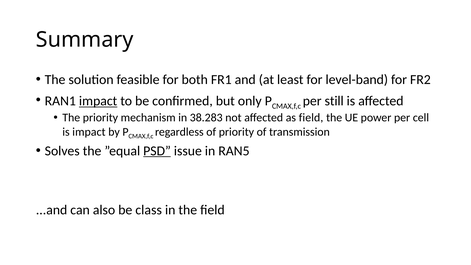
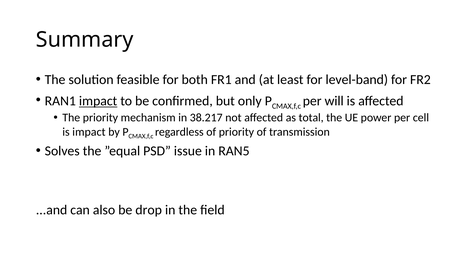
still: still -> will
38.283: 38.283 -> 38.217
as field: field -> total
PSD underline: present -> none
class: class -> drop
